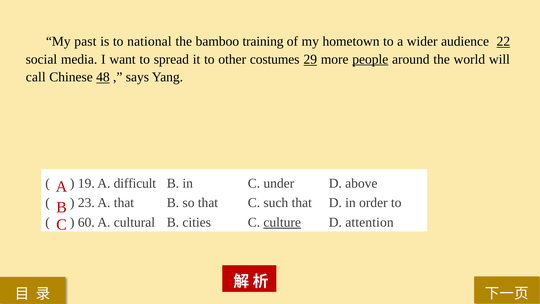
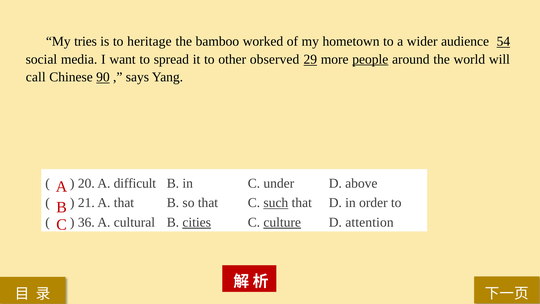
past: past -> tries
national: national -> heritage
training: training -> worked
22: 22 -> 54
costumes: costumes -> observed
48: 48 -> 90
19: 19 -> 20
23: 23 -> 21
such underline: none -> present
60: 60 -> 36
cities underline: none -> present
